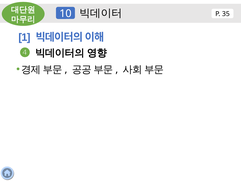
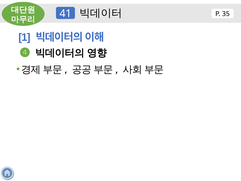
10: 10 -> 41
